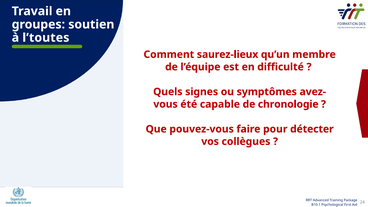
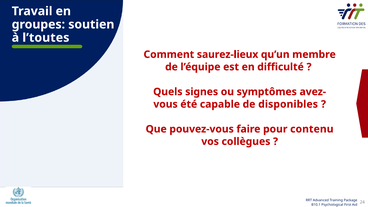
chronologie: chronologie -> disponibles
détecter: détecter -> contenu
